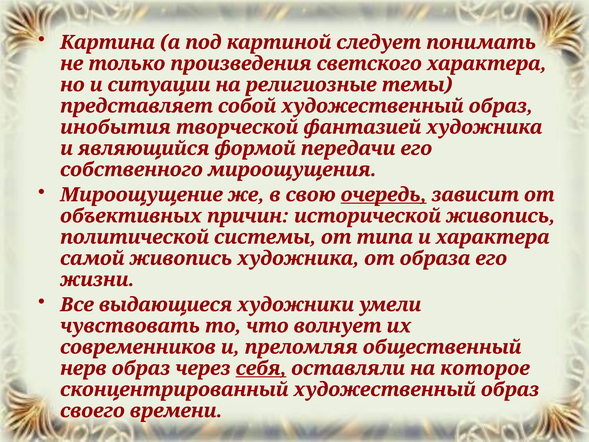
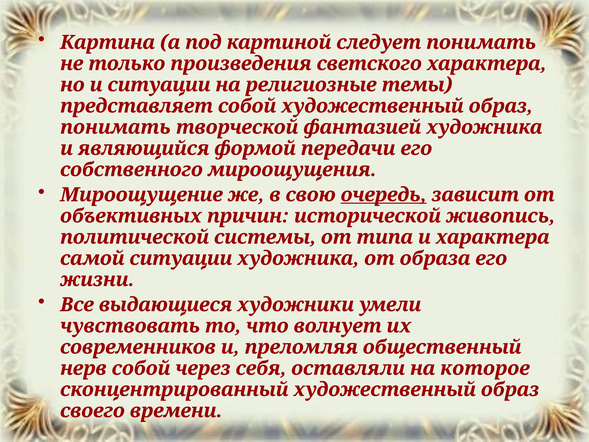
инобытия at (115, 127): инобытия -> понимать
самой живопись: живопись -> ситуации
нерв образ: образ -> собой
себя underline: present -> none
